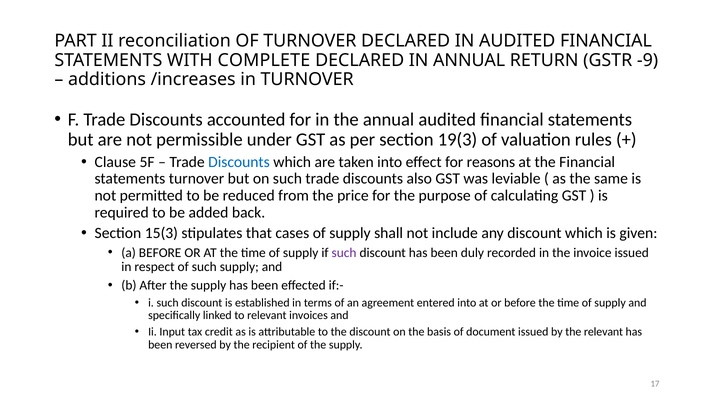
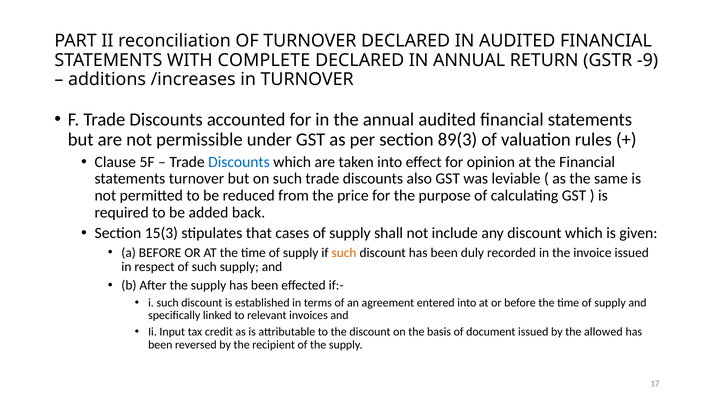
19(3: 19(3 -> 89(3
reasons: reasons -> opinion
such at (344, 252) colour: purple -> orange
the relevant: relevant -> allowed
